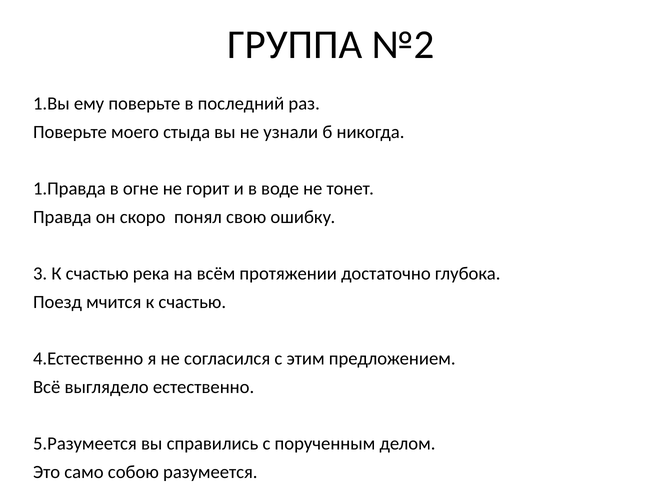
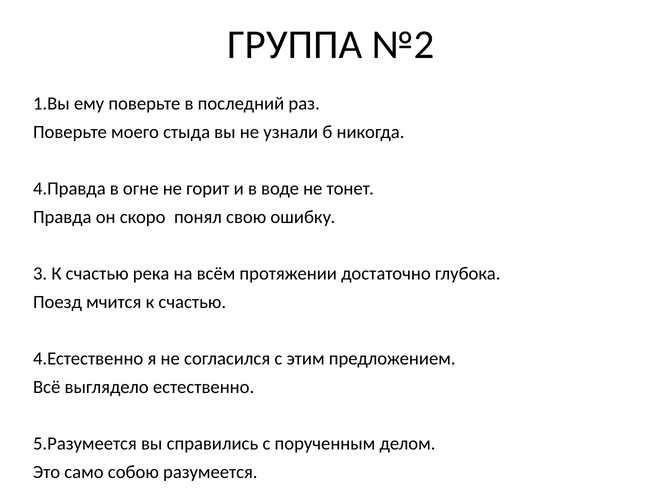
1.Правда: 1.Правда -> 4.Правда
